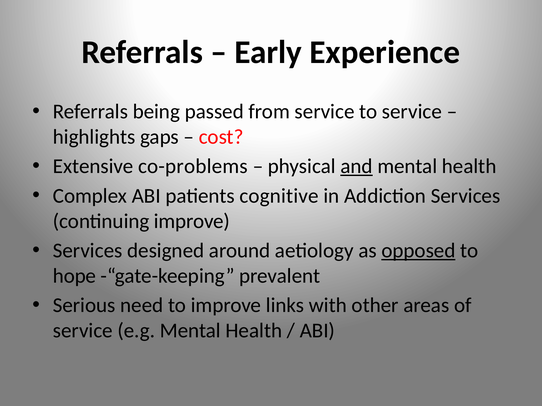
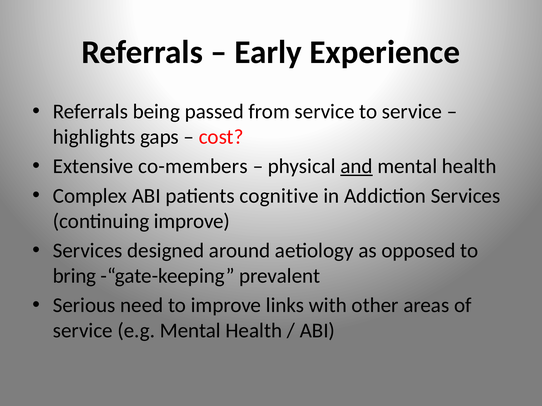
co-problems: co-problems -> co-members
opposed underline: present -> none
hope: hope -> bring
